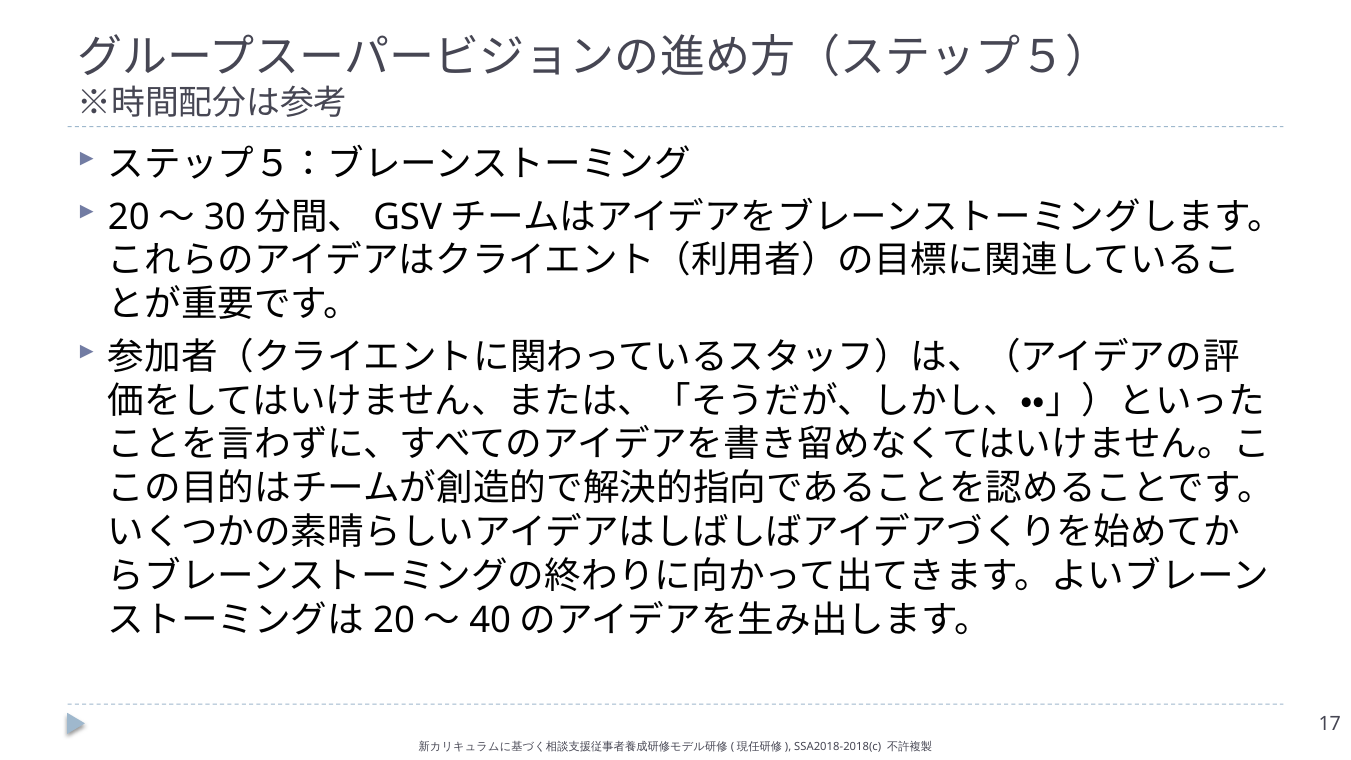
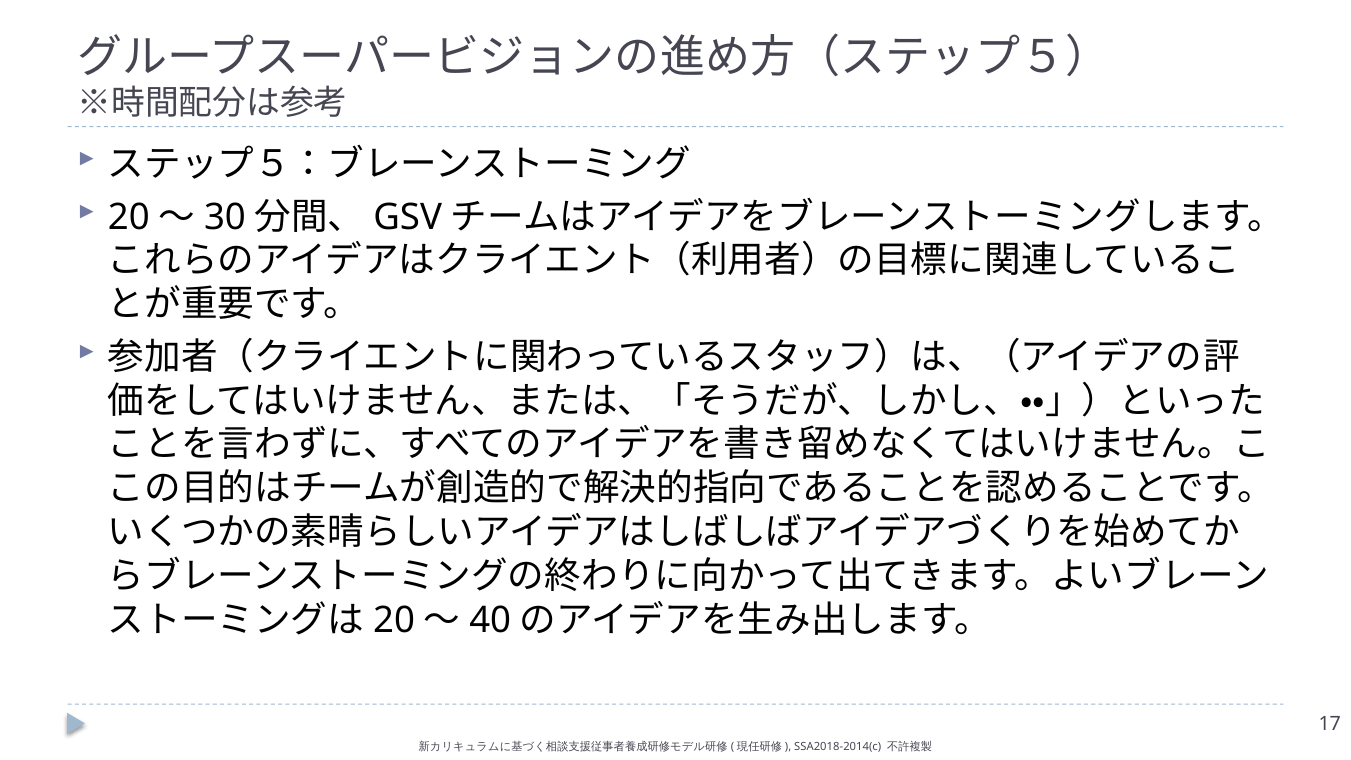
SSA2018-2018(c: SSA2018-2018(c -> SSA2018-2014(c
